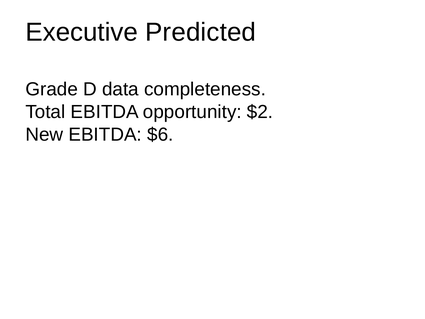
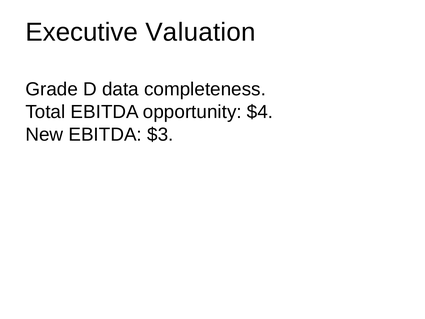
Predicted: Predicted -> Valuation
$2: $2 -> $4
$6: $6 -> $3
